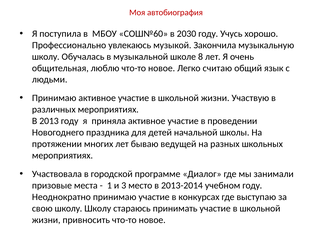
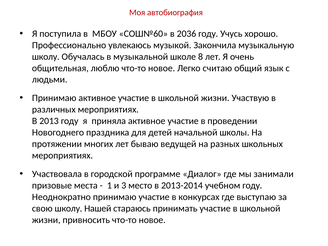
2030: 2030 -> 2036
школу Школу: Школу -> Нашей
